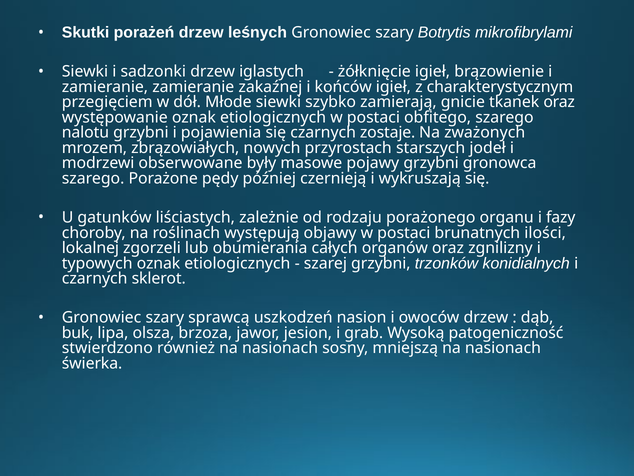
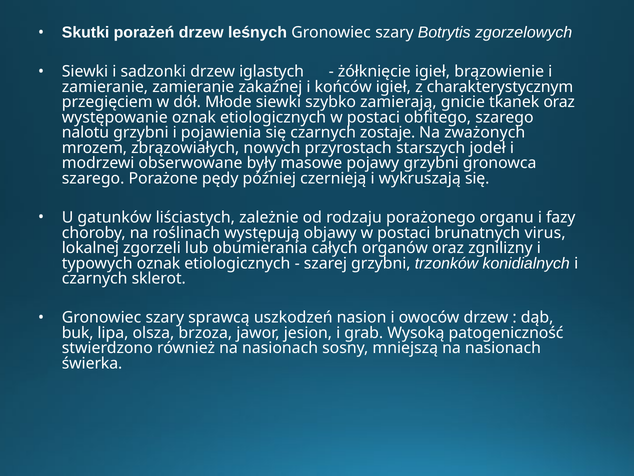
mikrofibrylami: mikrofibrylami -> zgorzelowych
ilości: ilości -> virus
